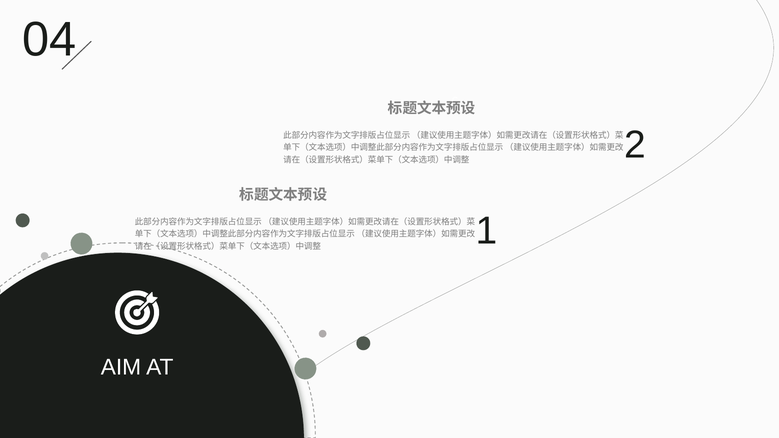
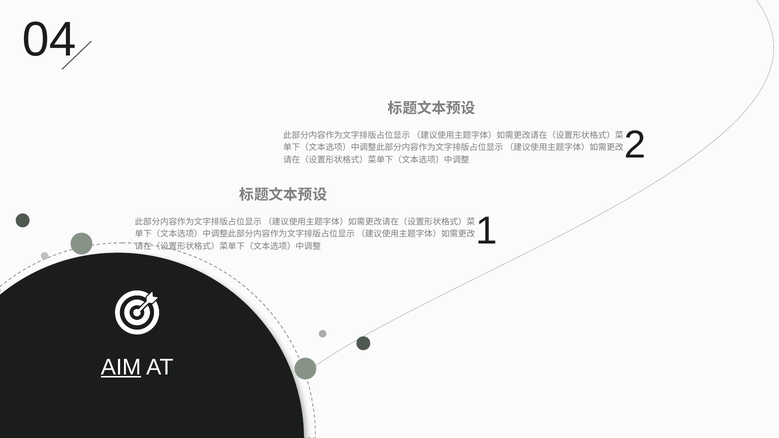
AIM underline: none -> present
